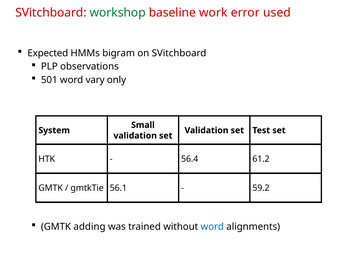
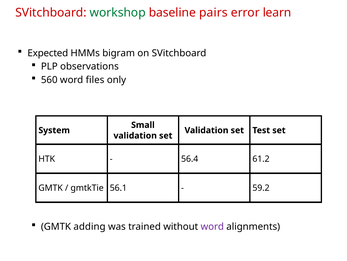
work: work -> pairs
used: used -> learn
501: 501 -> 560
vary: vary -> files
word at (212, 226) colour: blue -> purple
